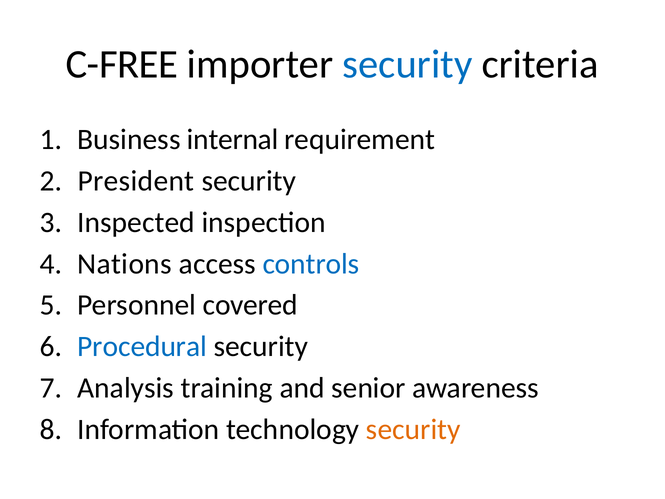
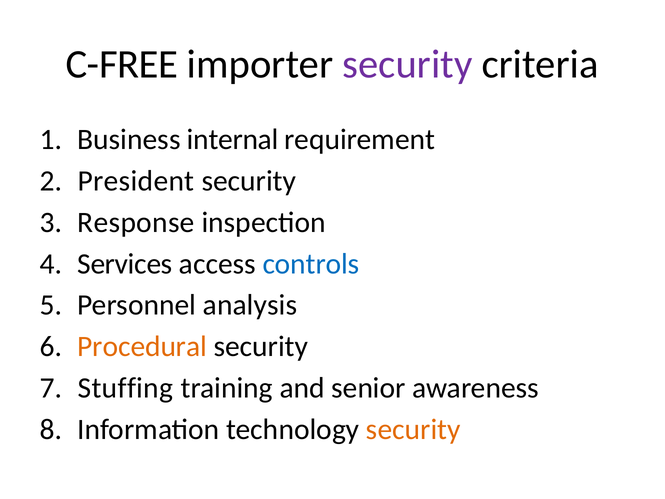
security at (407, 64) colour: blue -> purple
Inspected: Inspected -> Response
Nations: Nations -> Services
covered: covered -> analysis
Procedural colour: blue -> orange
Analysis: Analysis -> Stuffing
